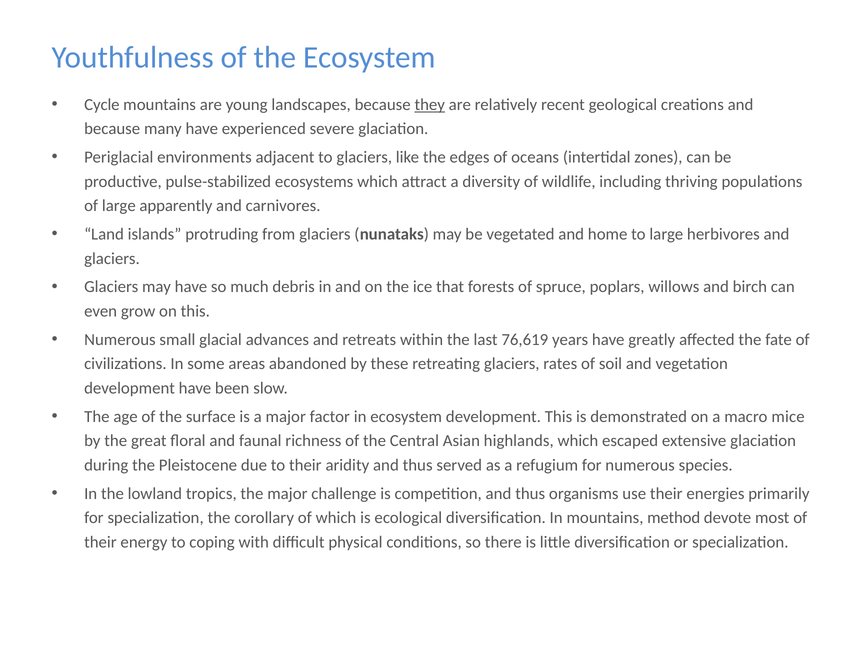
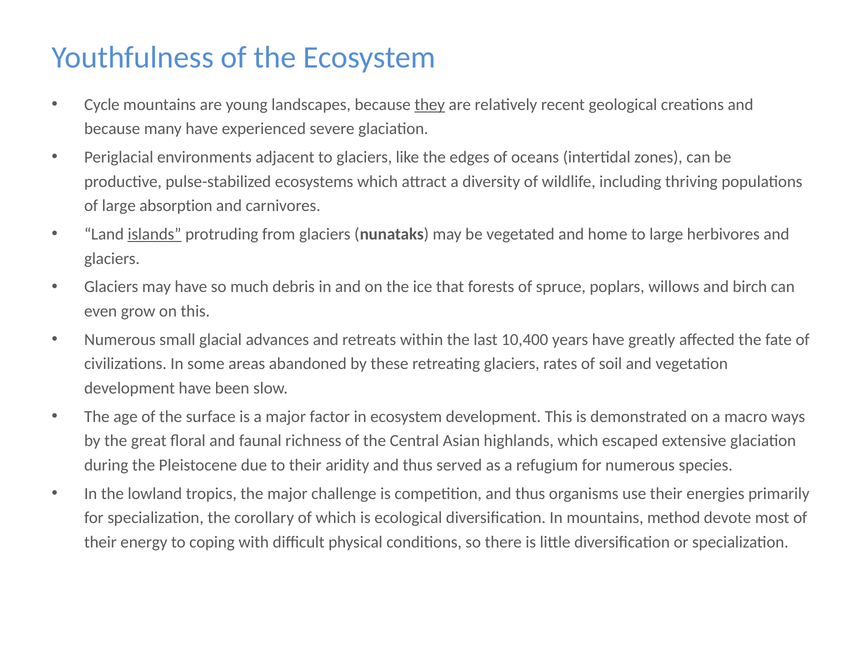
apparently: apparently -> absorption
islands underline: none -> present
76,619: 76,619 -> 10,400
mice: mice -> ways
